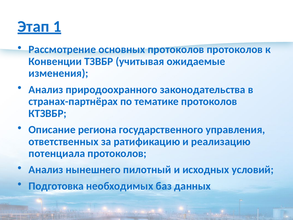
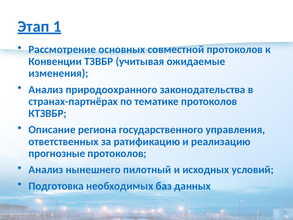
основных протоколов: протоколов -> совместной
потенциала: потенциала -> прогнозные
